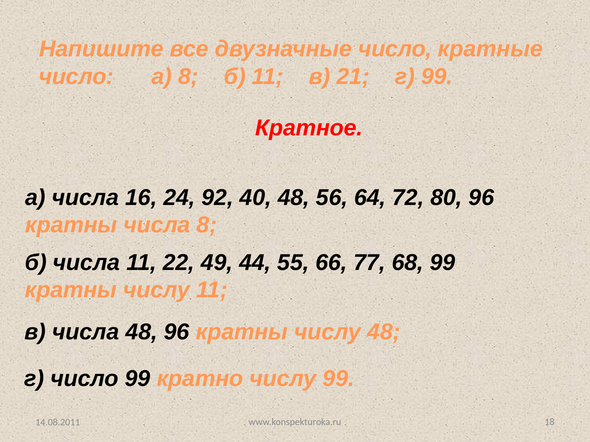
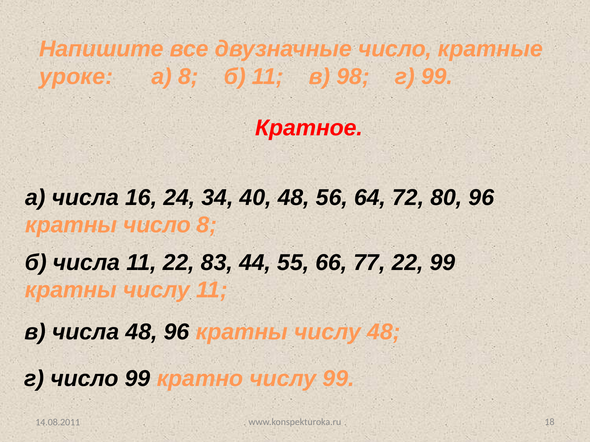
число at (76, 77): число -> уроке
21: 21 -> 98
92: 92 -> 34
кратны числа: числа -> число
49: 49 -> 83
77 68: 68 -> 22
